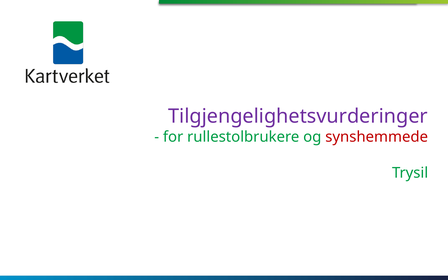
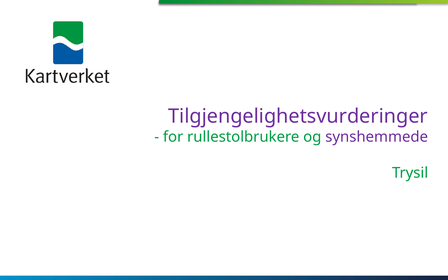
synshemmede colour: red -> purple
